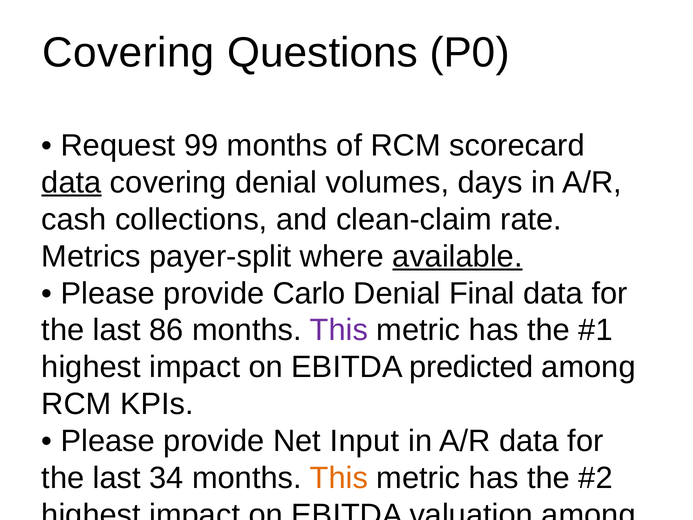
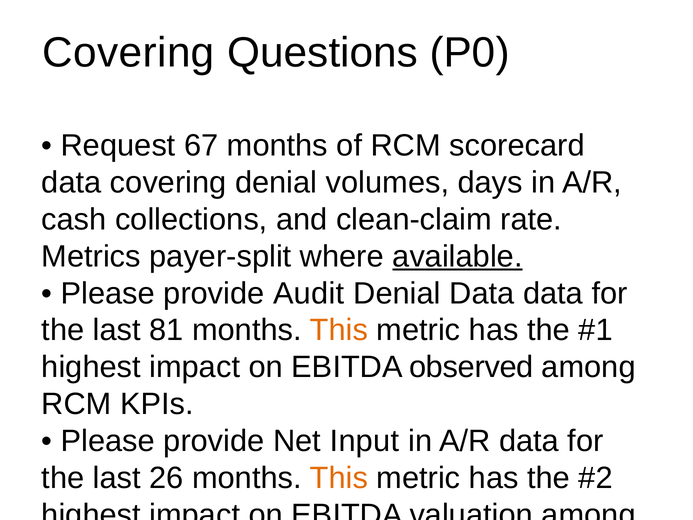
99: 99 -> 67
data at (71, 182) underline: present -> none
Carlo: Carlo -> Audit
Denial Final: Final -> Data
86: 86 -> 81
This at (339, 330) colour: purple -> orange
predicted: predicted -> observed
34: 34 -> 26
